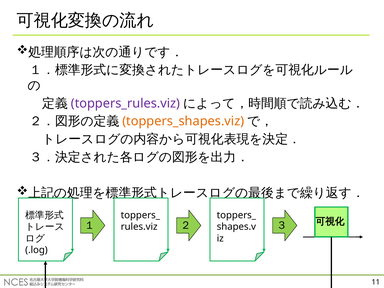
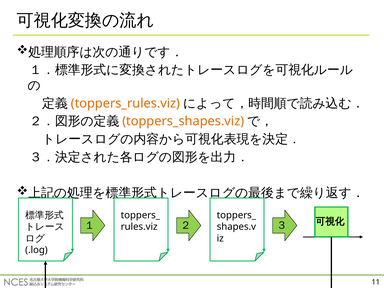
toppers_rules.viz colour: purple -> orange
